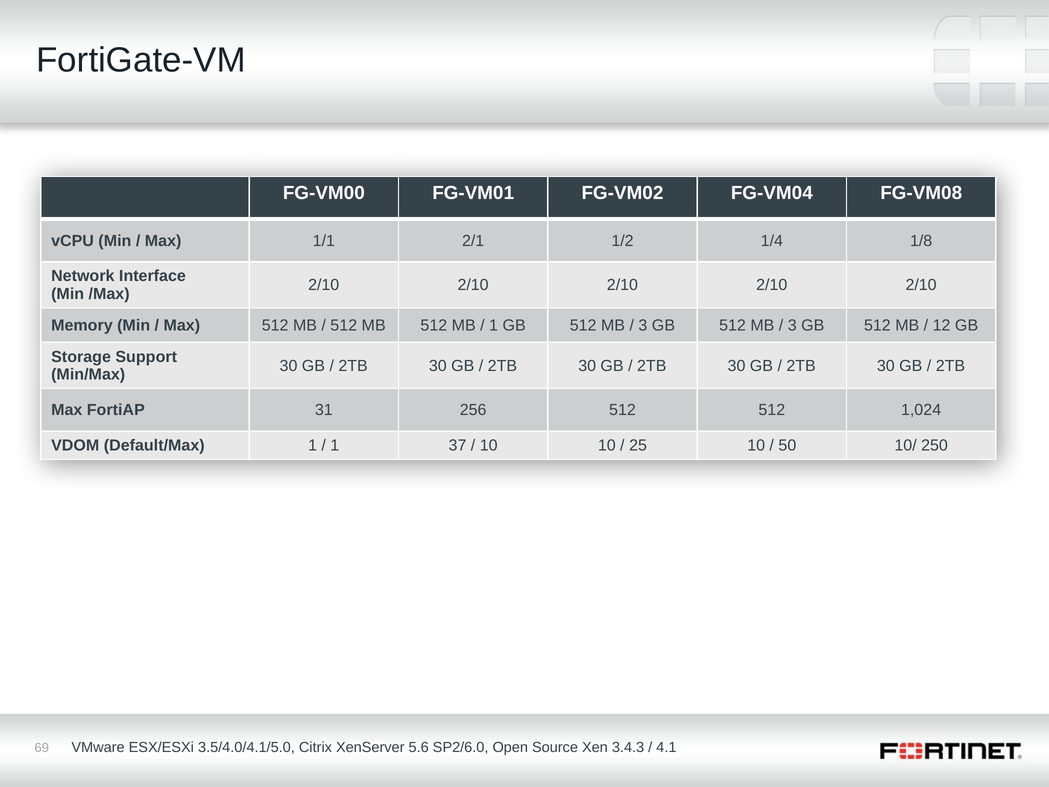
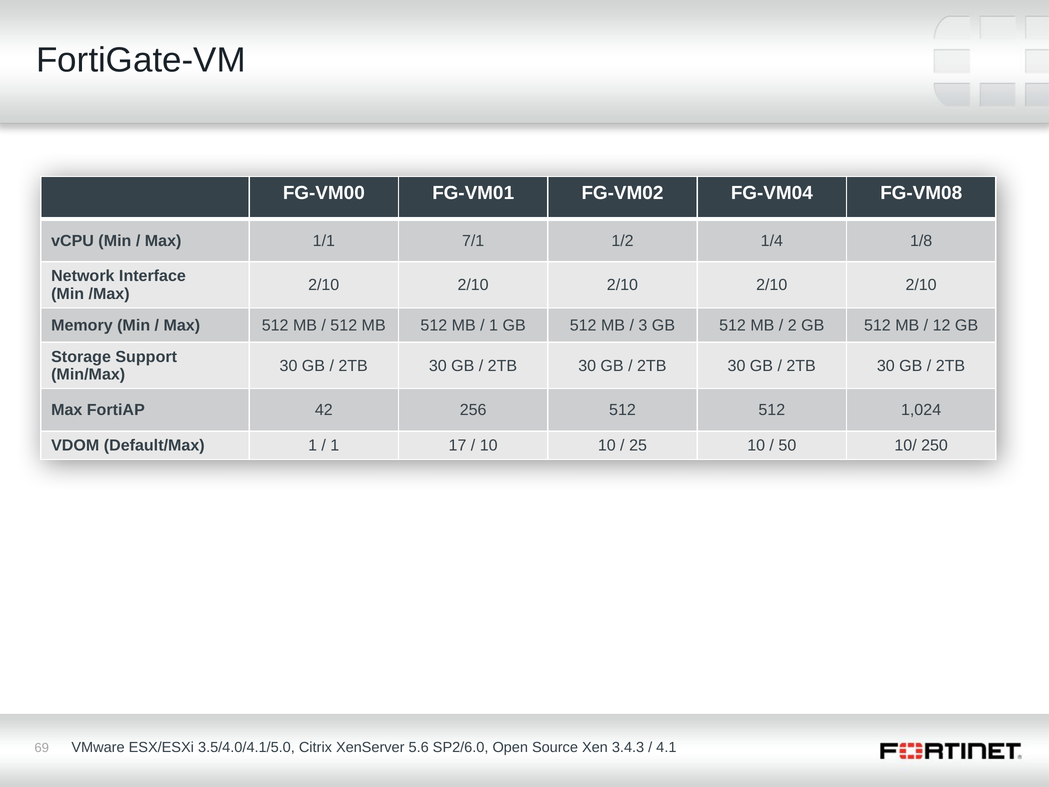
2/1: 2/1 -> 7/1
3 at (792, 325): 3 -> 2
31: 31 -> 42
37: 37 -> 17
